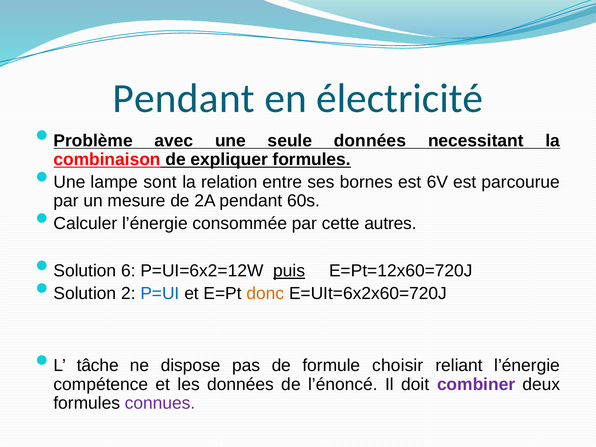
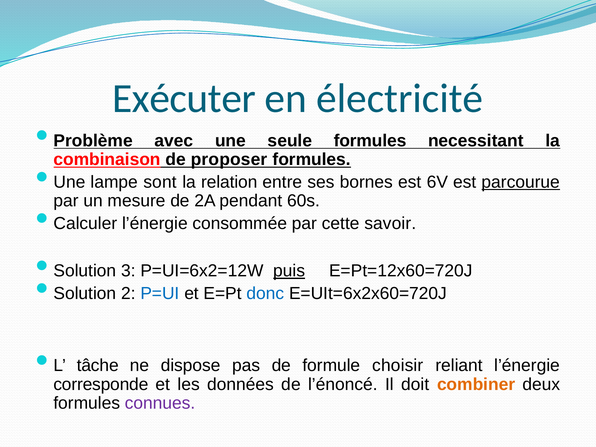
Pendant at (184, 98): Pendant -> Exécuter
seule données: données -> formules
expliquer: expliquer -> proposer
parcourue underline: none -> present
autres: autres -> savoir
6: 6 -> 3
donc colour: orange -> blue
compétence: compétence -> corresponde
combiner colour: purple -> orange
